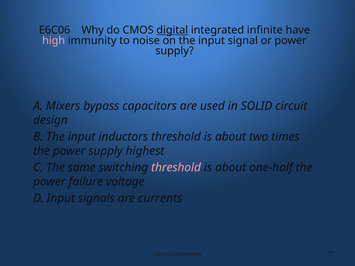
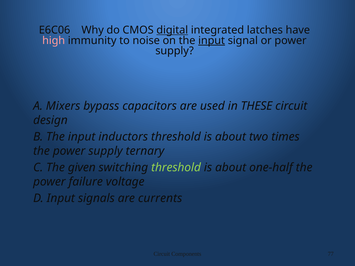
infinite: infinite -> latches
input at (212, 41) underline: none -> present
SOLID: SOLID -> THESE
highest: highest -> ternary
same: same -> given
threshold at (176, 168) colour: pink -> light green
